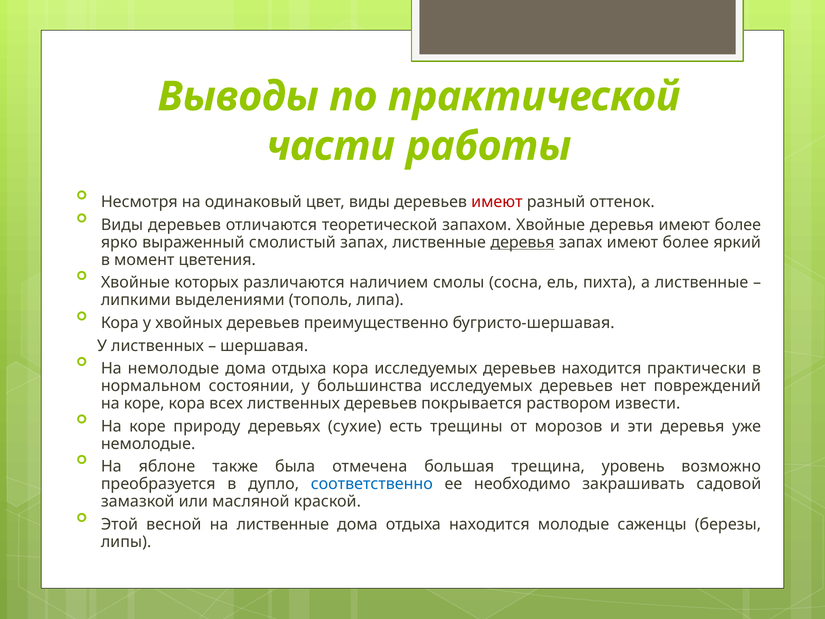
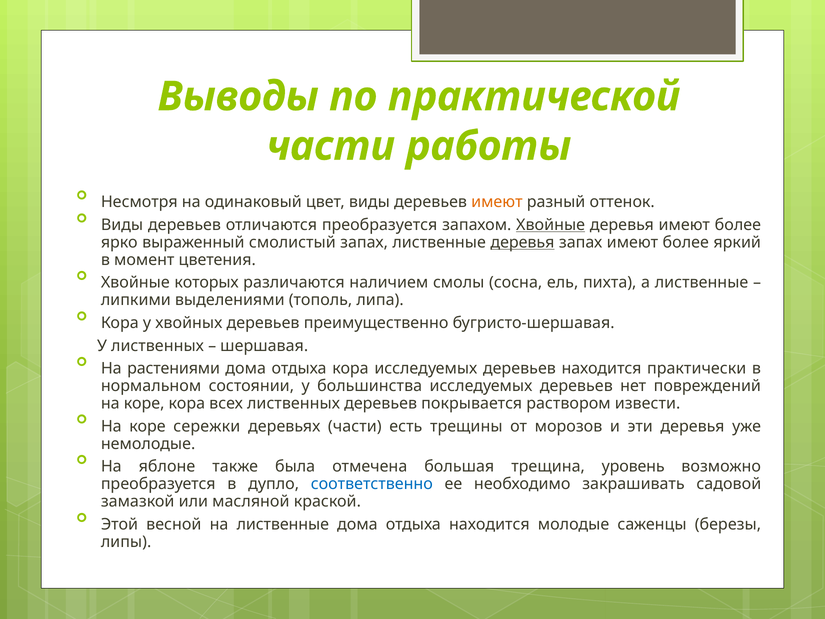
имеют at (497, 202) colour: red -> orange
отличаются теоретической: теоретической -> преобразуется
Хвойные at (551, 225) underline: none -> present
На немолодые: немолодые -> растениями
природу: природу -> сережки
деревьях сухие: сухие -> части
